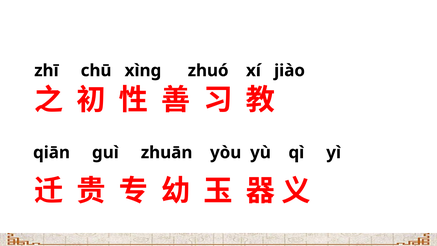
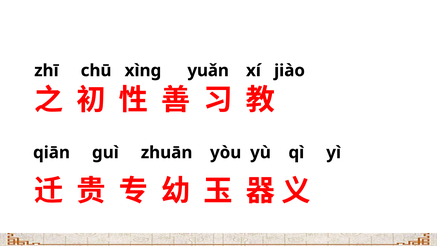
zhuó: zhuó -> yuǎn
